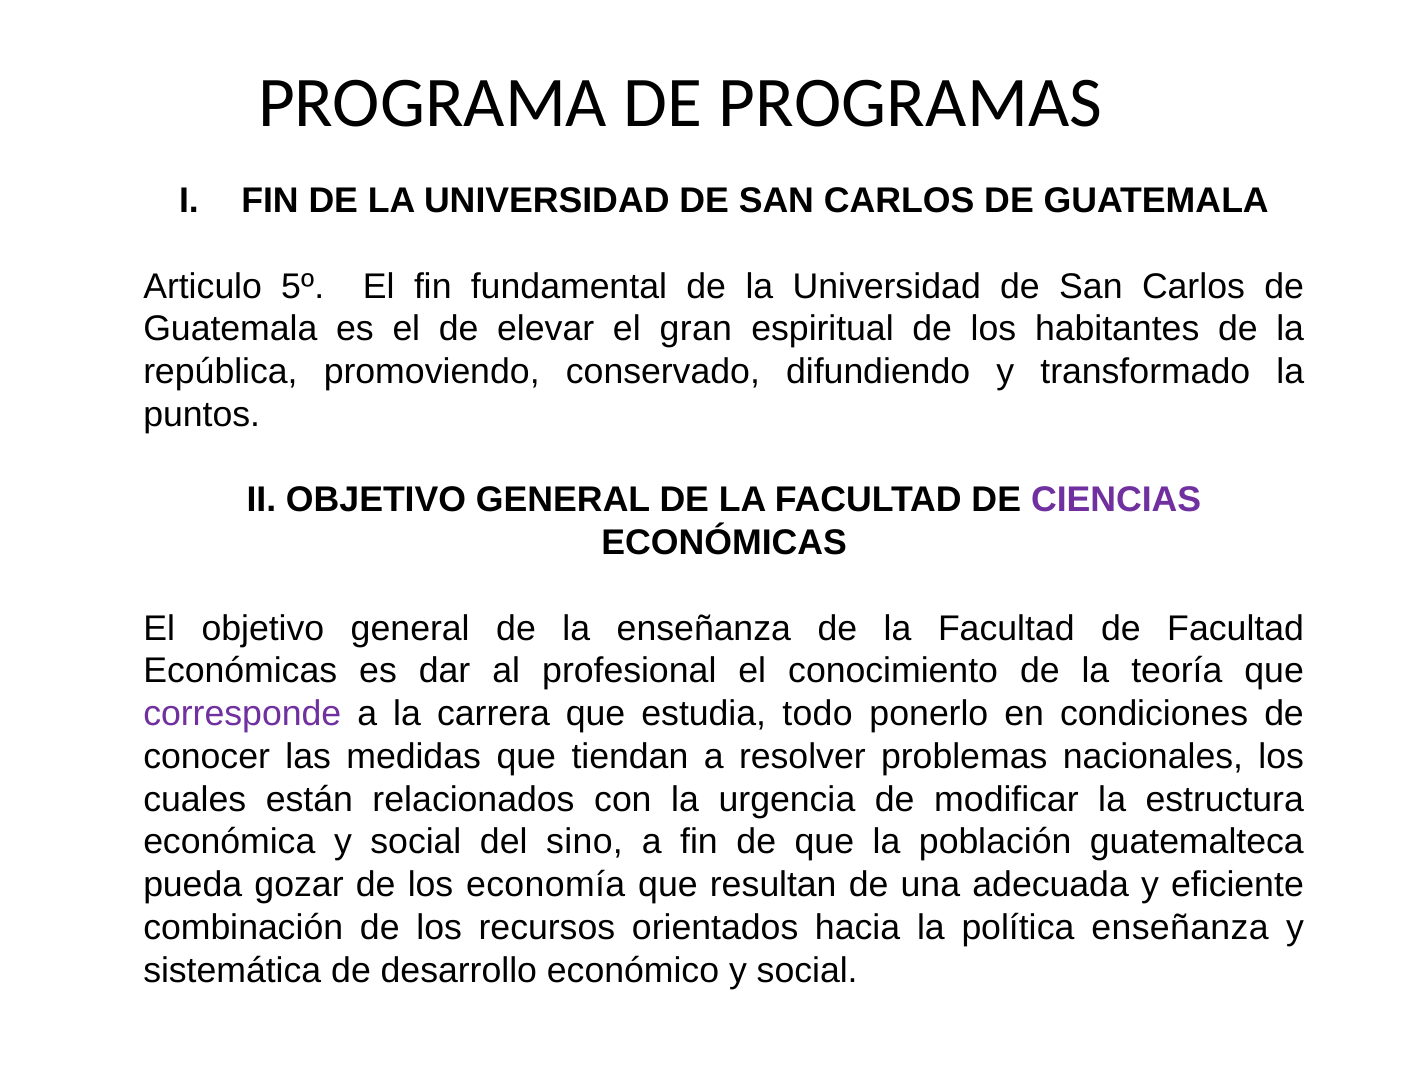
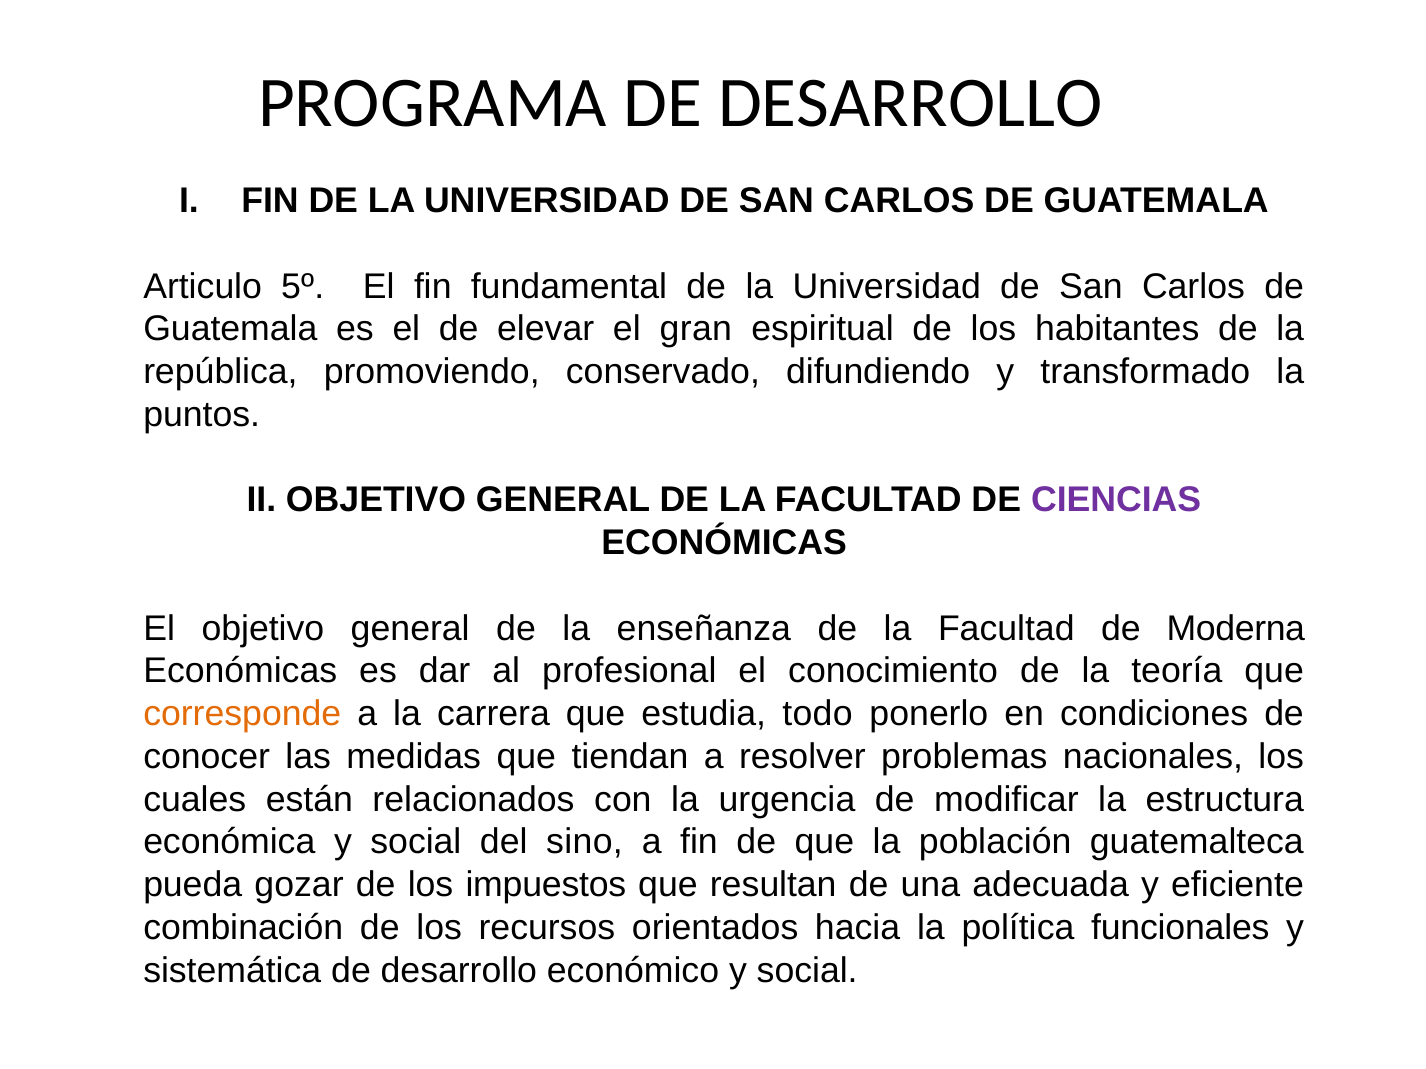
PROGRAMA DE PROGRAMAS: PROGRAMAS -> DESARROLLO
de Facultad: Facultad -> Moderna
corresponde colour: purple -> orange
economía: economía -> impuestos
política enseñanza: enseñanza -> funcionales
